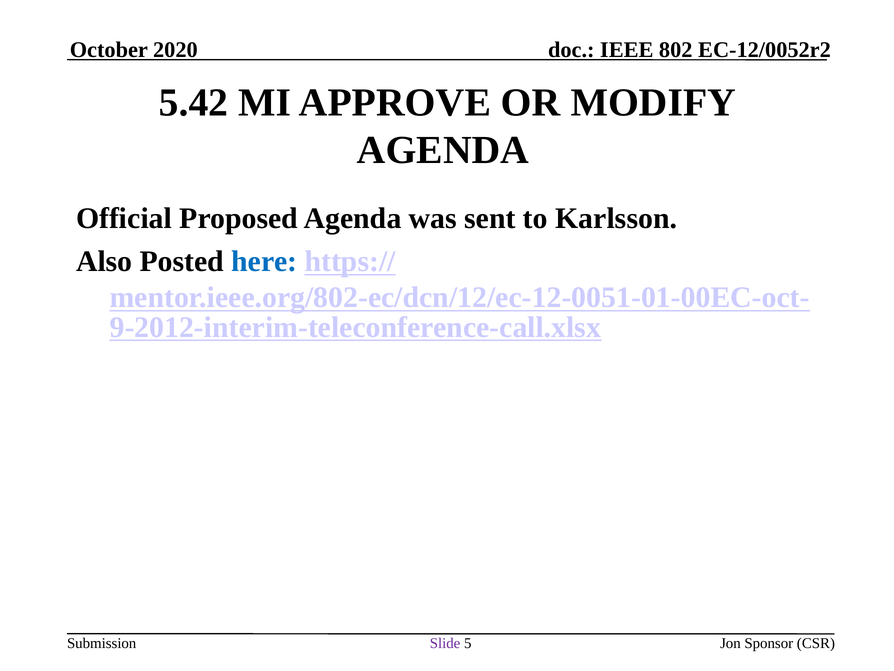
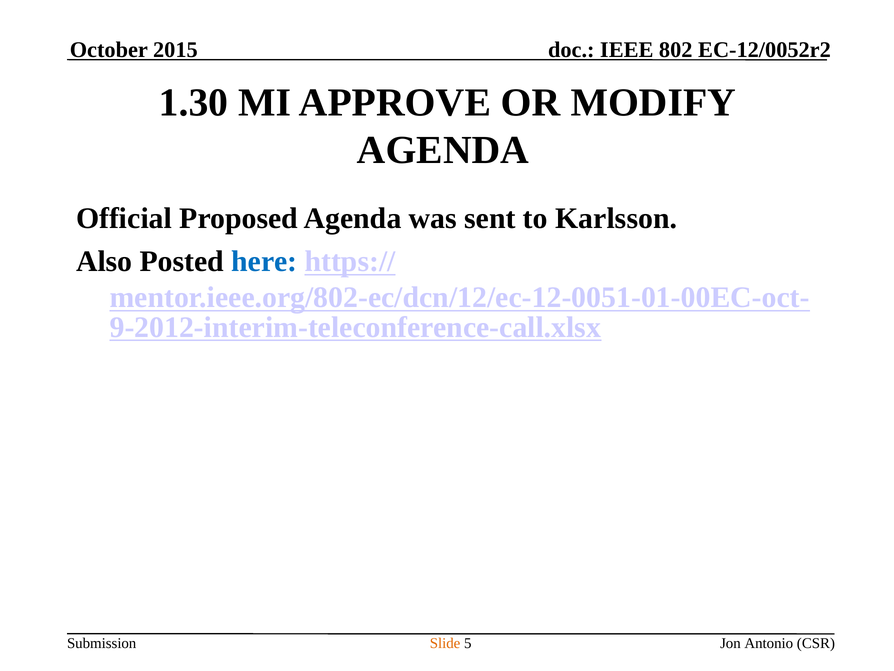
2020: 2020 -> 2015
5.42: 5.42 -> 1.30
Slide colour: purple -> orange
Sponsor: Sponsor -> Antonio
